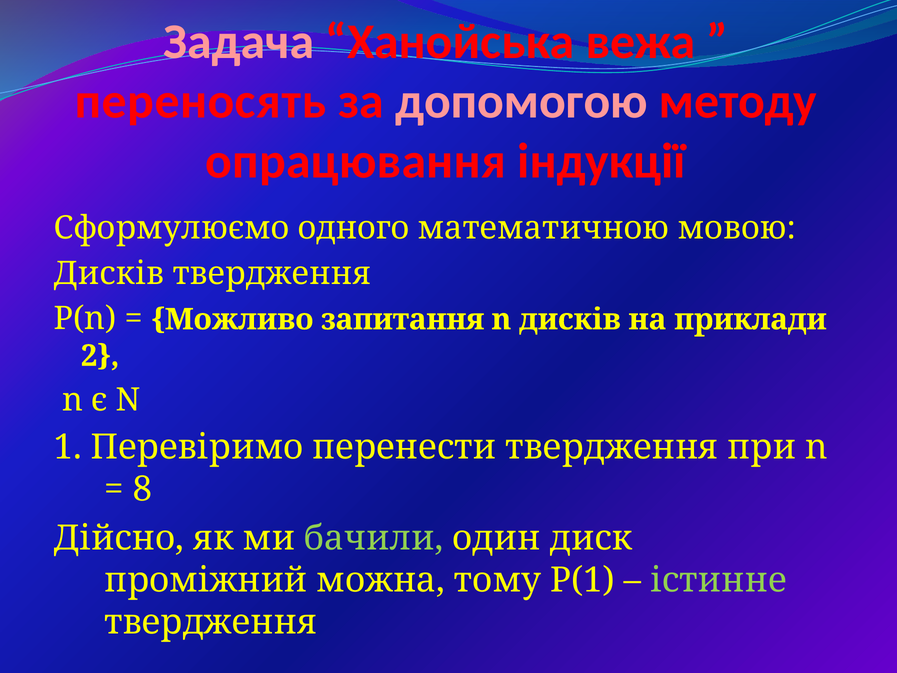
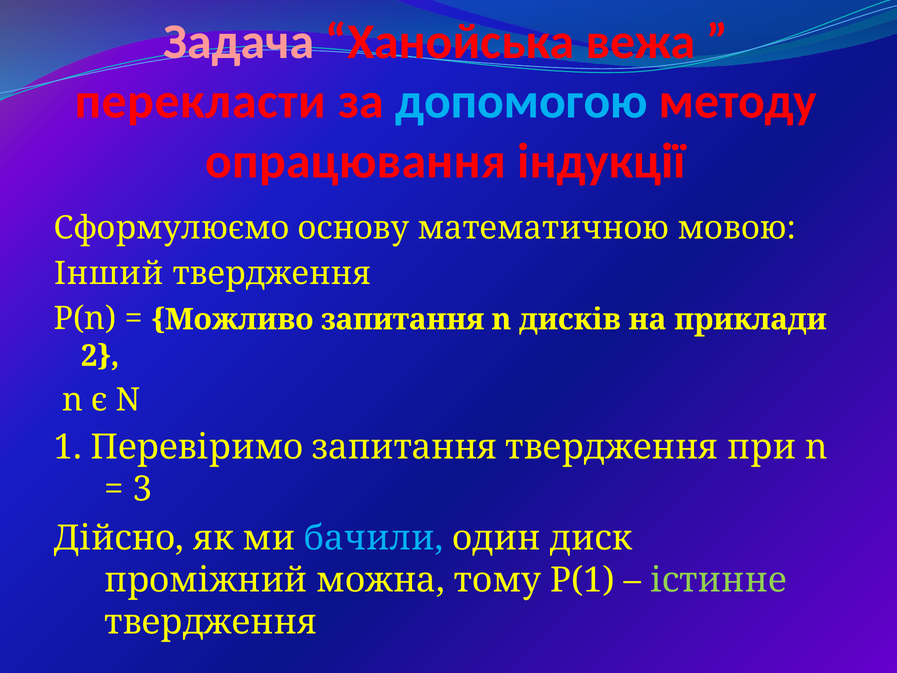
переносять: переносять -> перекласти
допомогою colour: pink -> light blue
одного: одного -> основу
Дисків at (109, 273): Дисків -> Інший
Перевіримо перенести: перенести -> запитання
8: 8 -> 3
бачили colour: light green -> light blue
